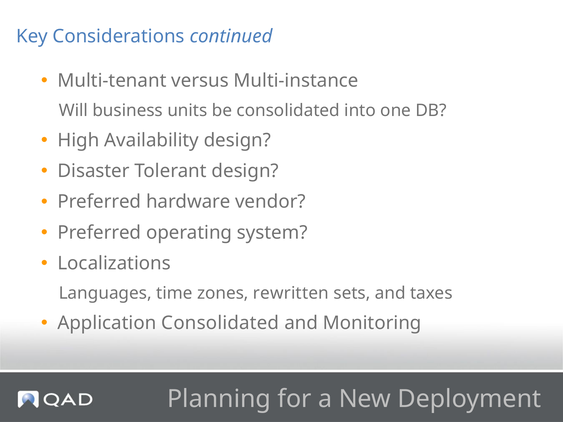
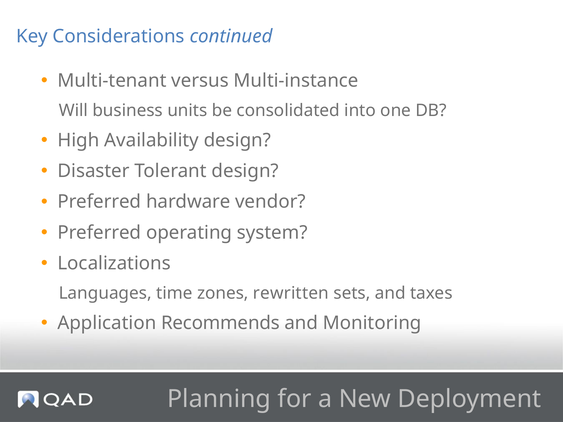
Application Consolidated: Consolidated -> Recommends
